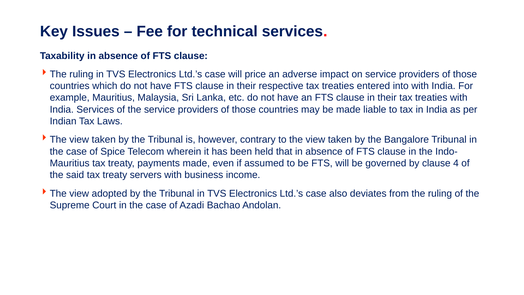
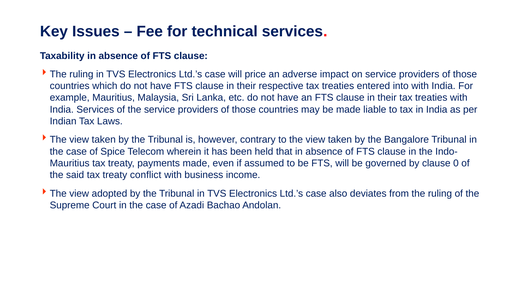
4: 4 -> 0
servers: servers -> conflict
